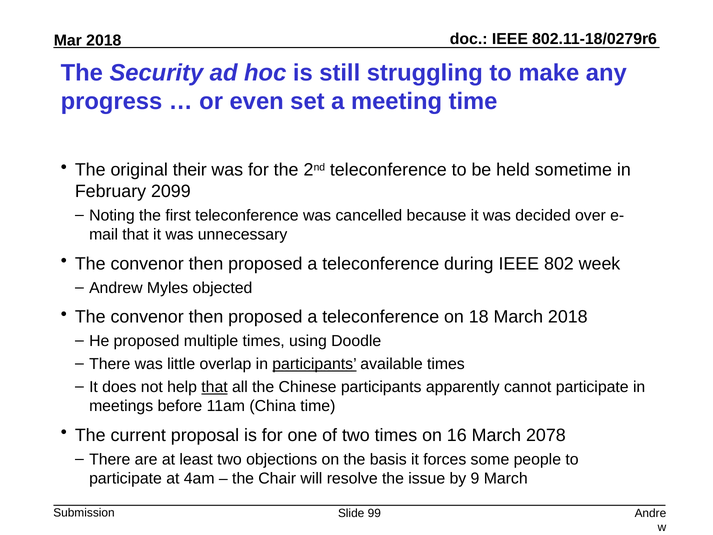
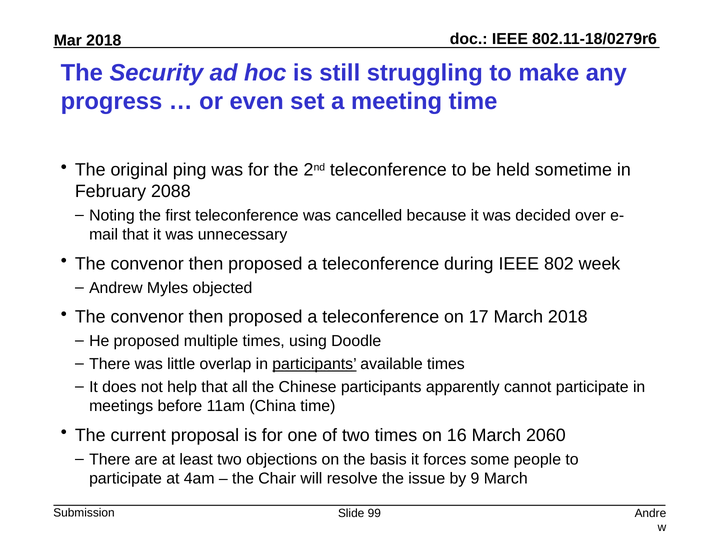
their: their -> ping
2099: 2099 -> 2088
18: 18 -> 17
that at (215, 387) underline: present -> none
2078: 2078 -> 2060
